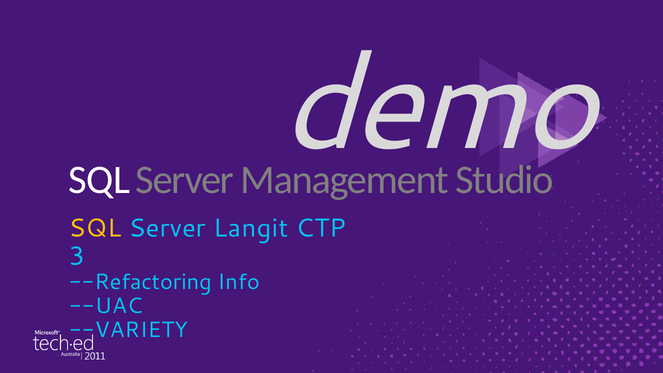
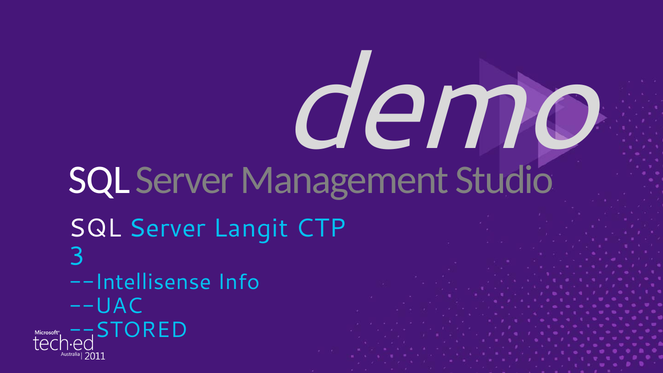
SQL at (95, 228) colour: yellow -> white
--Refactoring: --Refactoring -> --Intellisense
--VARIETY: --VARIETY -> --STORED
